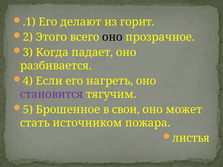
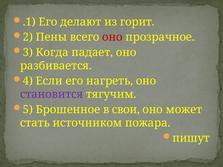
Этого: Этого -> Пены
оно at (112, 37) colour: black -> red
листья: листья -> пишут
